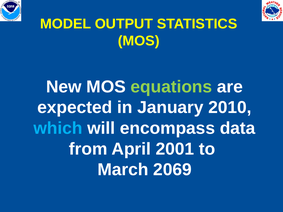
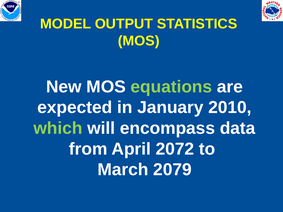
which colour: light blue -> light green
2001: 2001 -> 2072
2069: 2069 -> 2079
